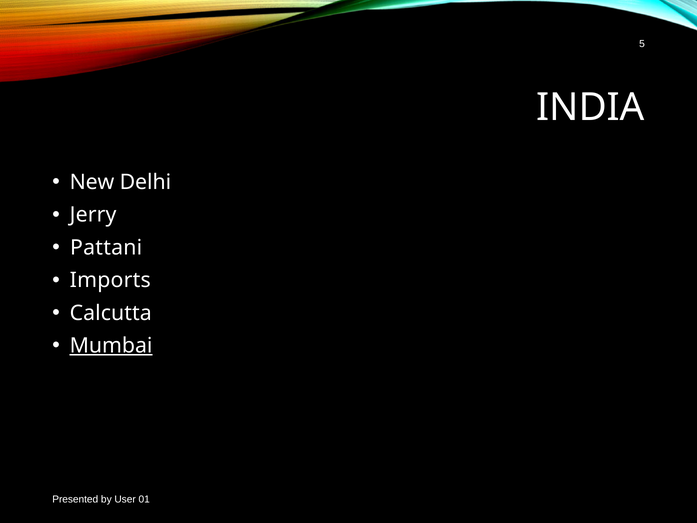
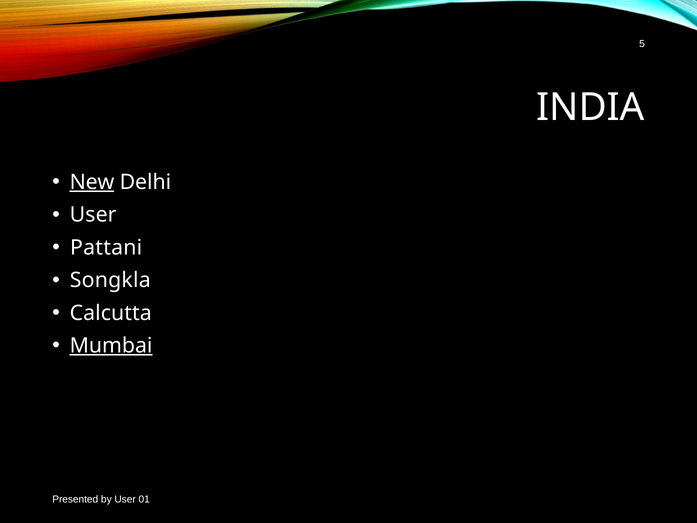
New underline: none -> present
Jerry at (93, 215): Jerry -> User
Imports: Imports -> Songkla
